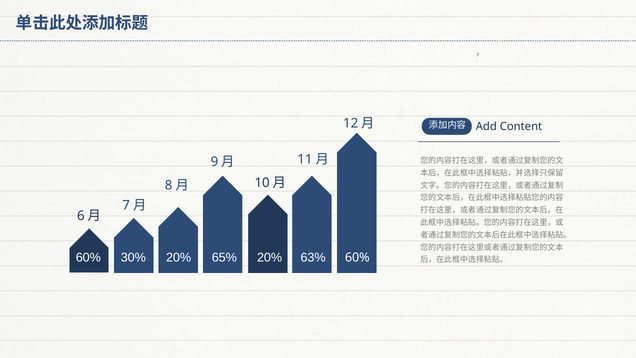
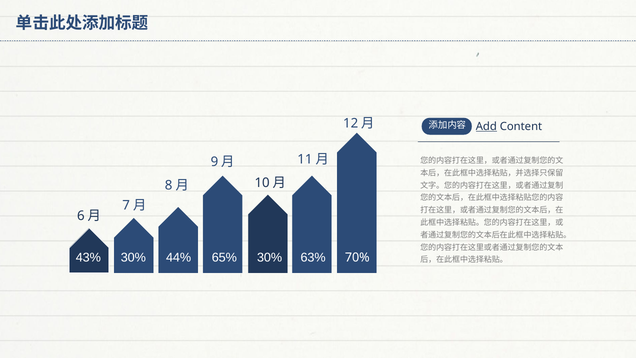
Add underline: none -> present
60% at (88, 257): 60% -> 43%
30% 20%: 20% -> 44%
65% 20%: 20% -> 30%
63% 60%: 60% -> 70%
